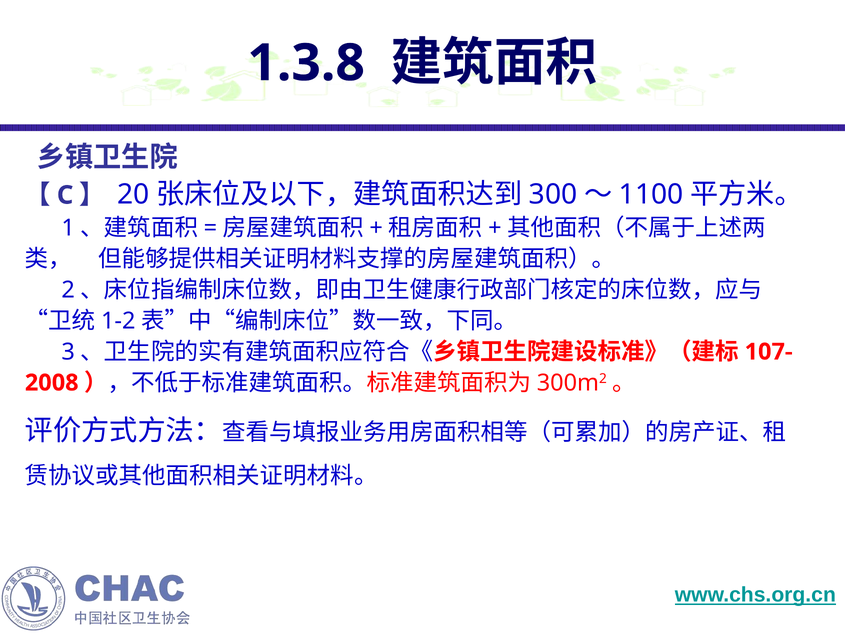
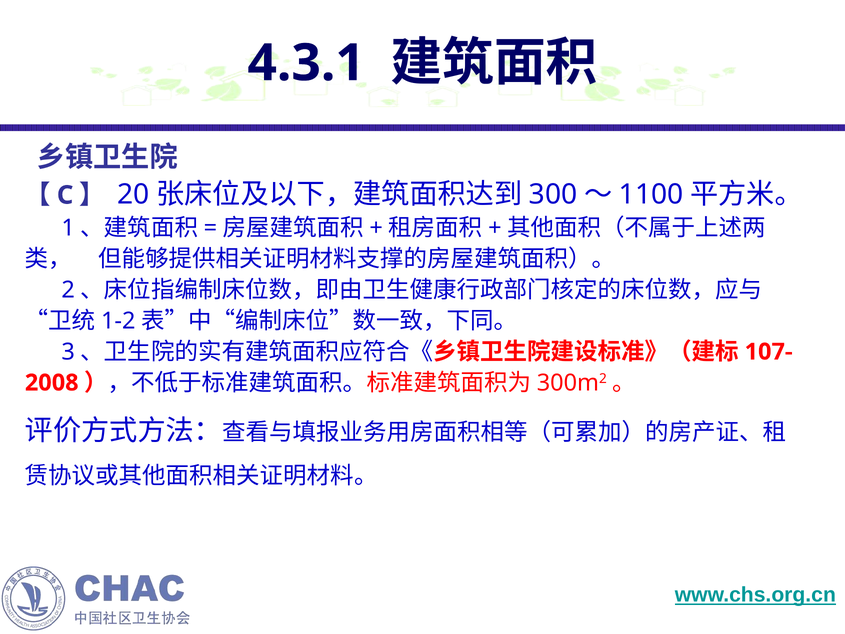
1.3.8: 1.3.8 -> 4.3.1
